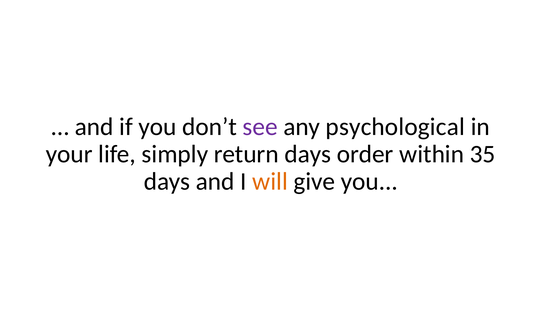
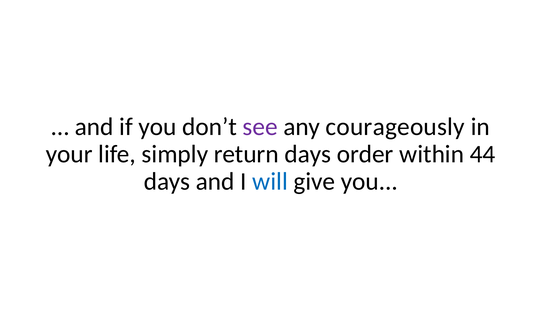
psychological: psychological -> courageously
35: 35 -> 44
will colour: orange -> blue
